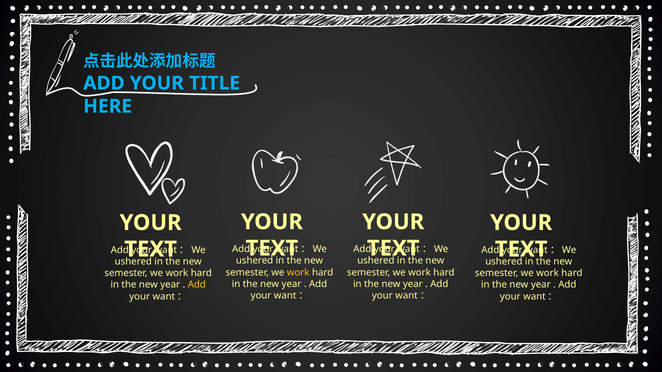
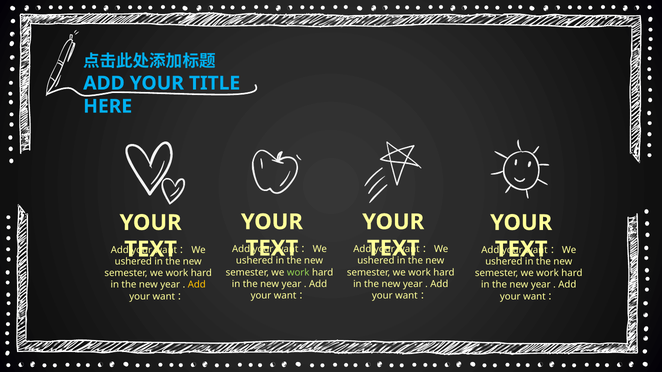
work at (298, 273) colour: yellow -> light green
